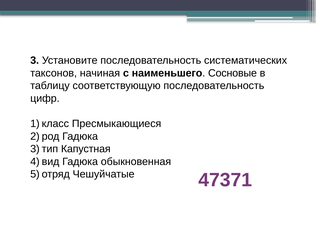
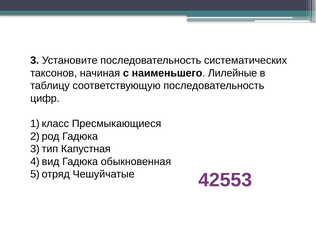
Сосновые: Сосновые -> Лилейные
47371: 47371 -> 42553
